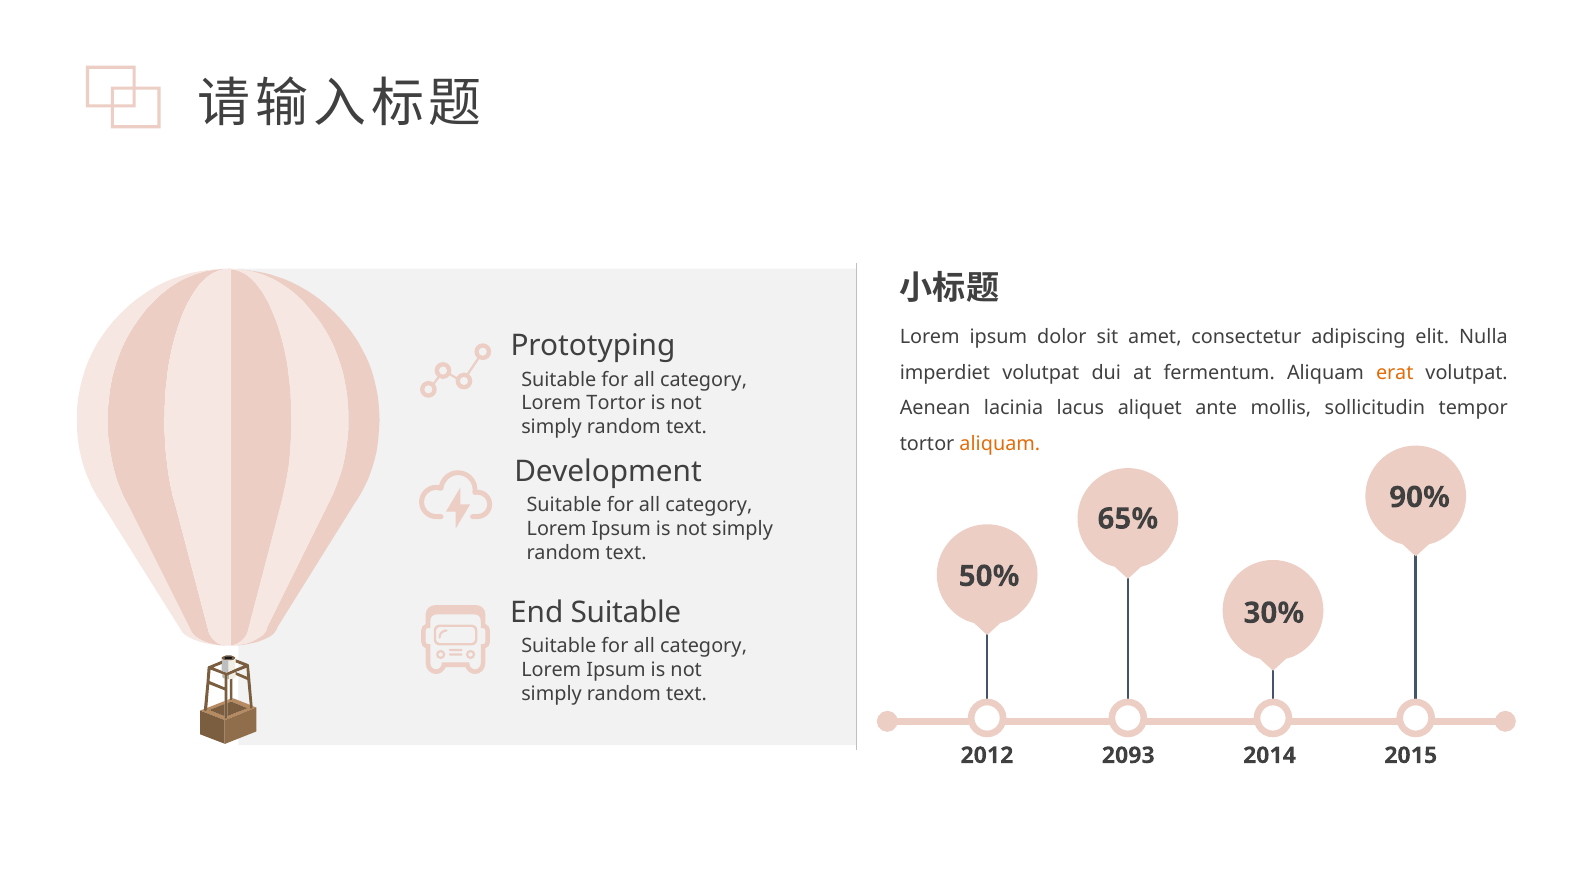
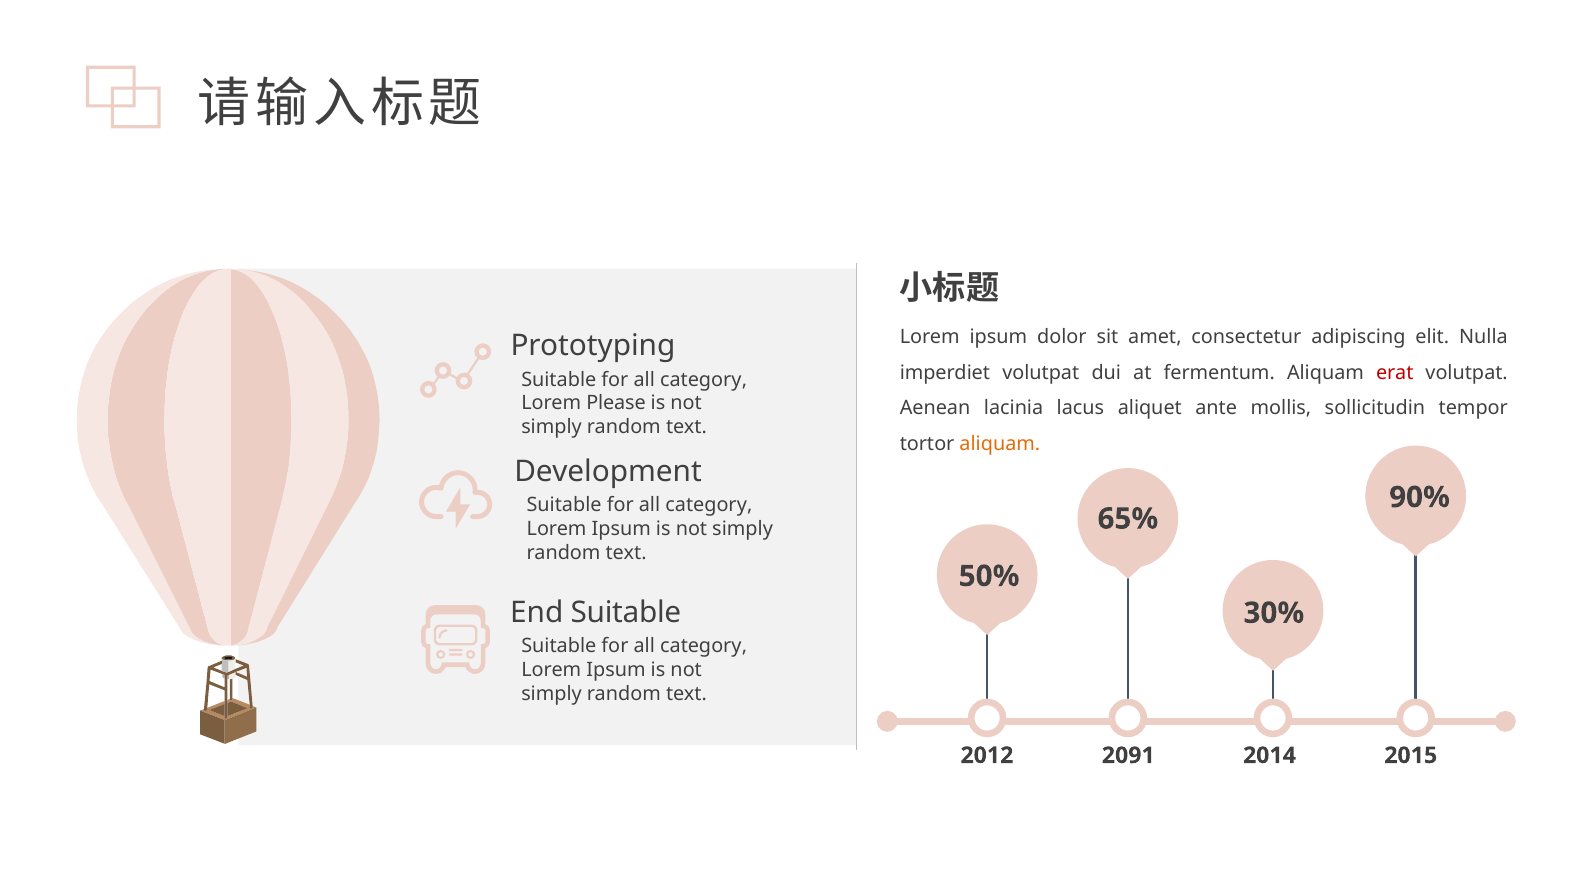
erat colour: orange -> red
Lorem Tortor: Tortor -> Please
2093: 2093 -> 2091
